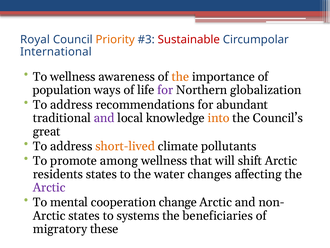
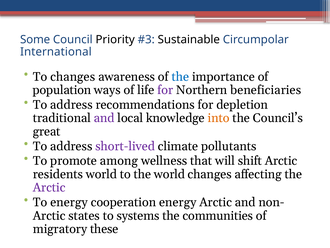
Royal: Royal -> Some
Priority colour: orange -> black
Sustainable colour: red -> black
To wellness: wellness -> changes
the at (180, 77) colour: orange -> blue
globalization: globalization -> beneficiaries
abundant: abundant -> depletion
short-lived colour: orange -> purple
residents states: states -> world
the water: water -> world
To mental: mental -> energy
cooperation change: change -> energy
beneficiaries: beneficiaries -> communities
